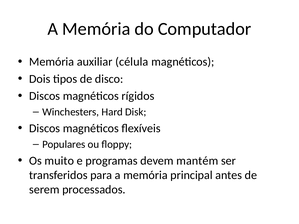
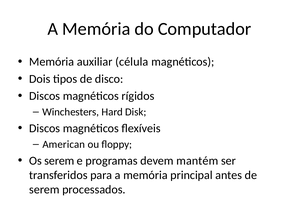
Populares: Populares -> American
Os muito: muito -> serem
